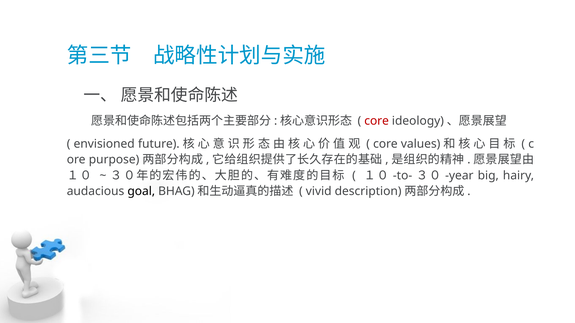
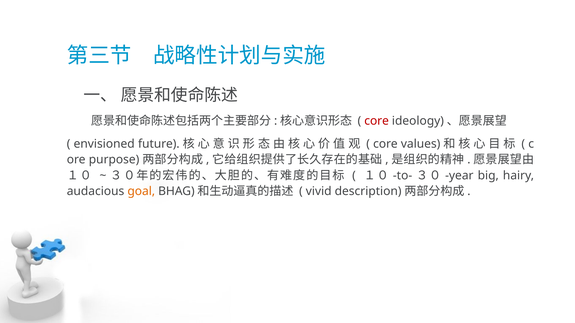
goal colour: black -> orange
